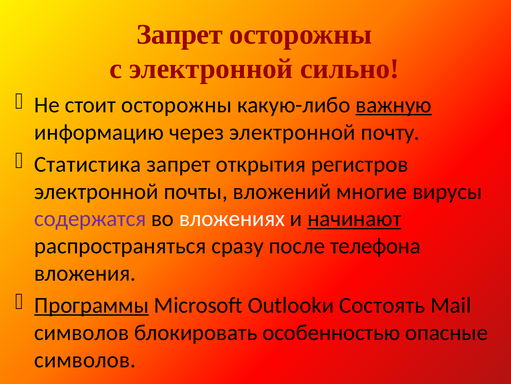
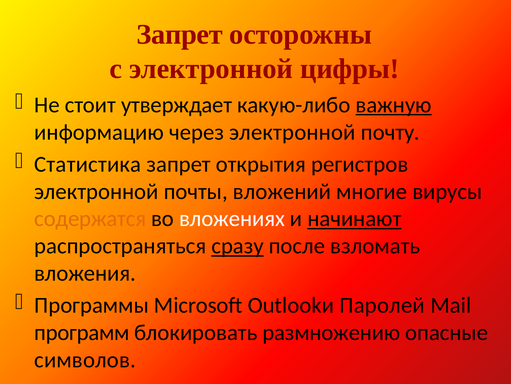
сильно: сильно -> цифры
стоит осторожны: осторожны -> утверждает
содержатся colour: purple -> orange
сразу underline: none -> present
телефона: телефона -> взломать
Программы underline: present -> none
Состоять: Состоять -> Паролей
символов at (82, 332): символов -> программ
особенностью: особенностью -> размножению
